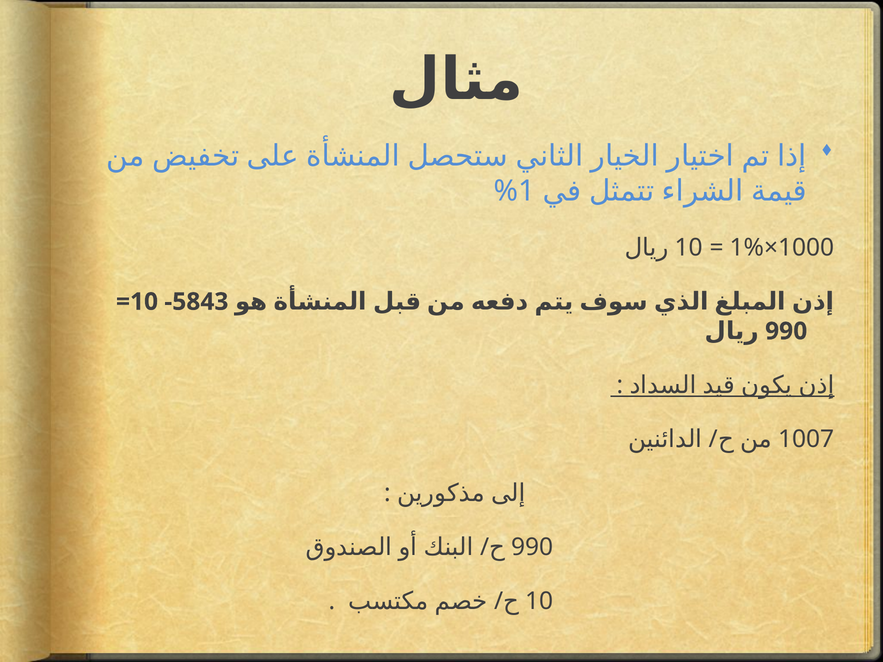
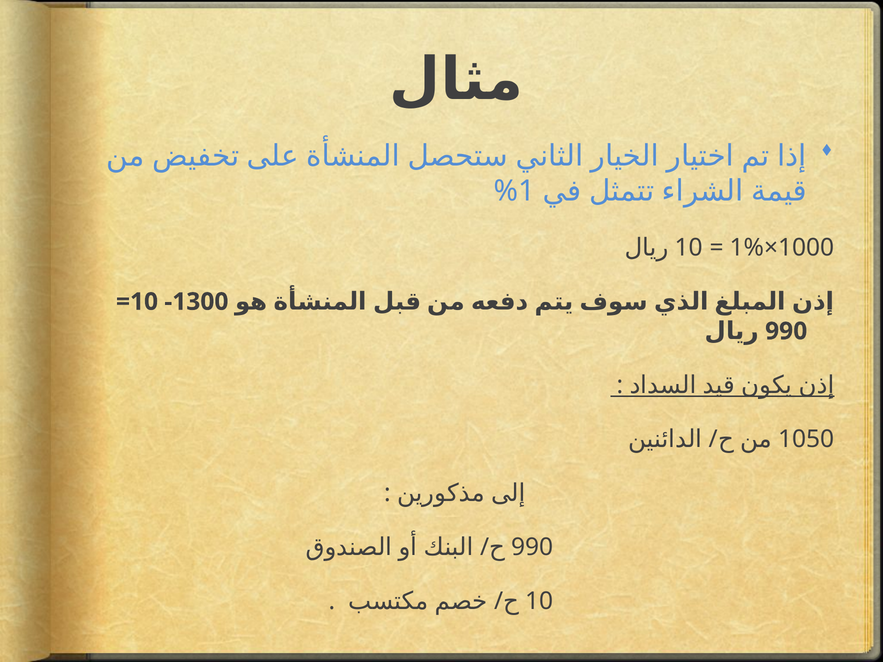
5843: 5843 -> 1300
1007: 1007 -> 1050
